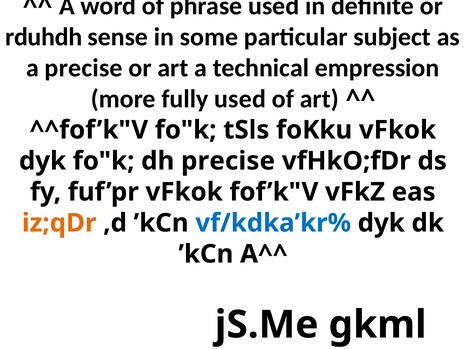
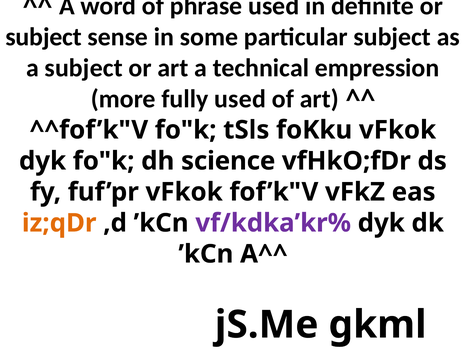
rduhdh at (44, 37): rduhdh -> subject
a precise: precise -> subject
dh precise: precise -> science
vf/kdka’kr% colour: blue -> purple
